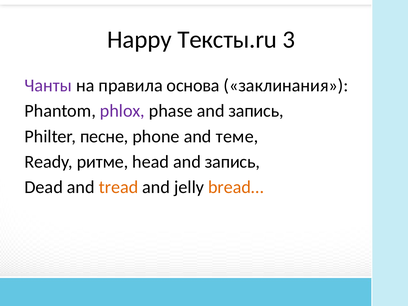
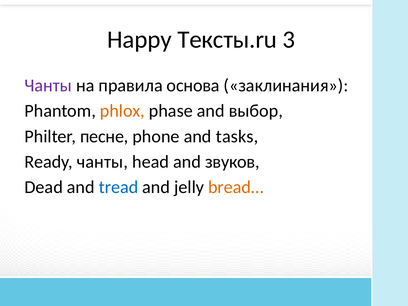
phlox colour: purple -> orange
phase and запись: запись -> выбор
теме: теме -> tasks
Ready ритме: ритме -> чанты
head and запись: запись -> звуков
tread colour: orange -> blue
